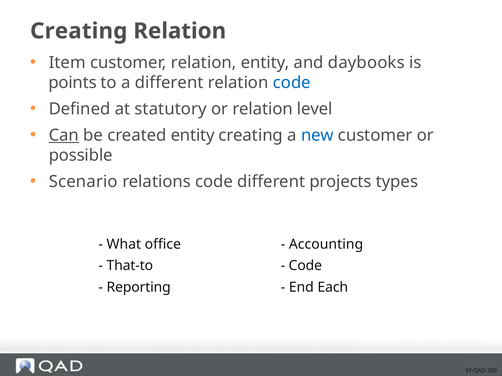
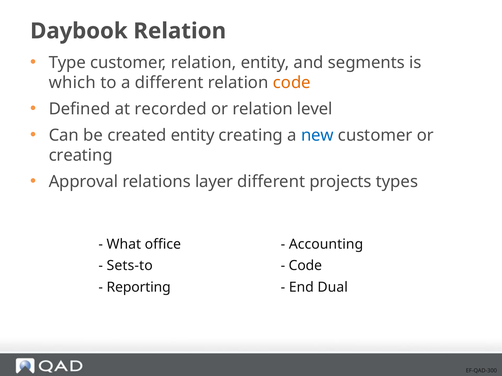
Creating at (79, 31): Creating -> Daybook
Item: Item -> Type
daybooks: daybooks -> segments
points: points -> which
code at (292, 83) colour: blue -> orange
statutory: statutory -> recorded
Can underline: present -> none
possible at (81, 156): possible -> creating
Scenario: Scenario -> Approval
relations code: code -> layer
That-to: That-to -> Sets-to
Each: Each -> Dual
